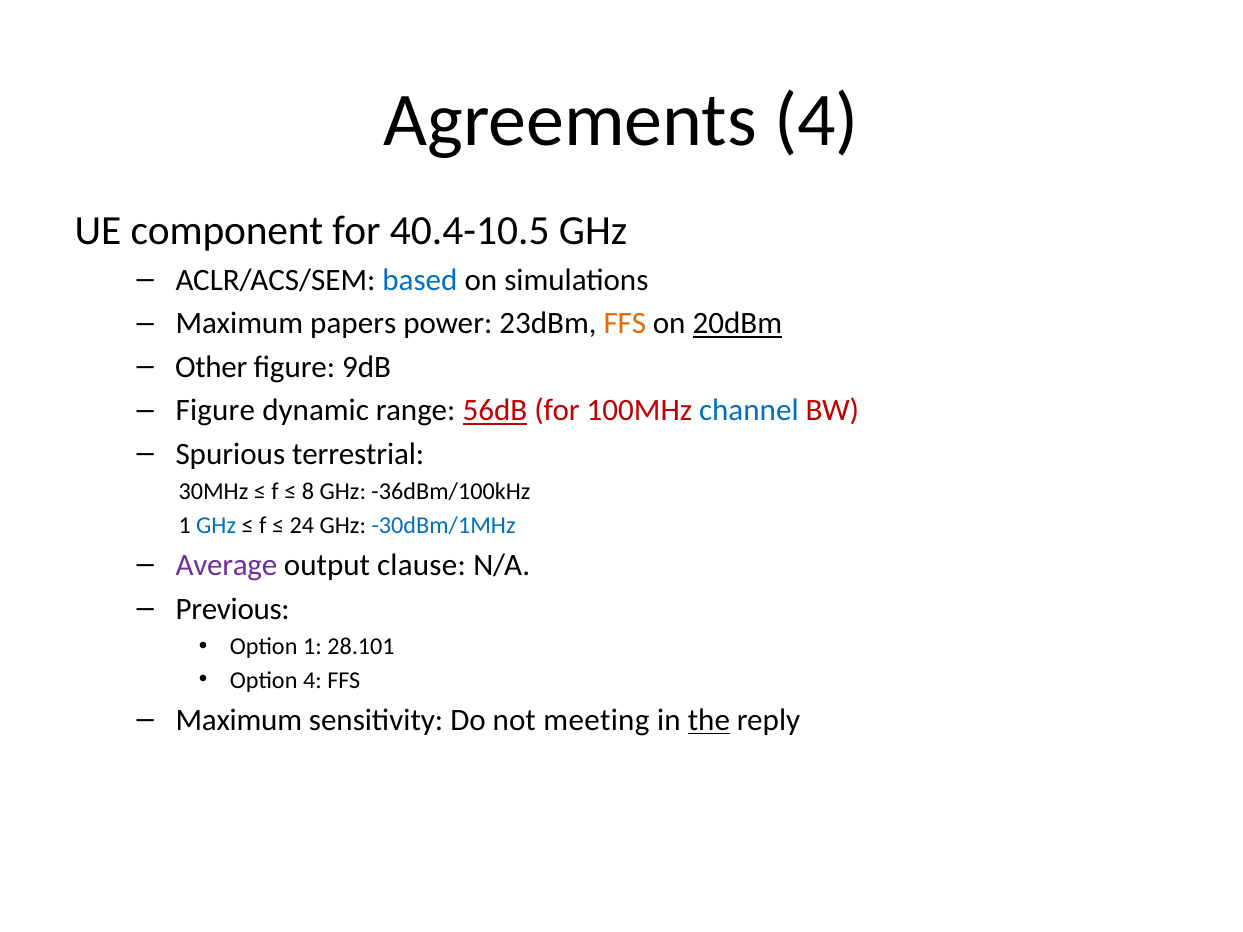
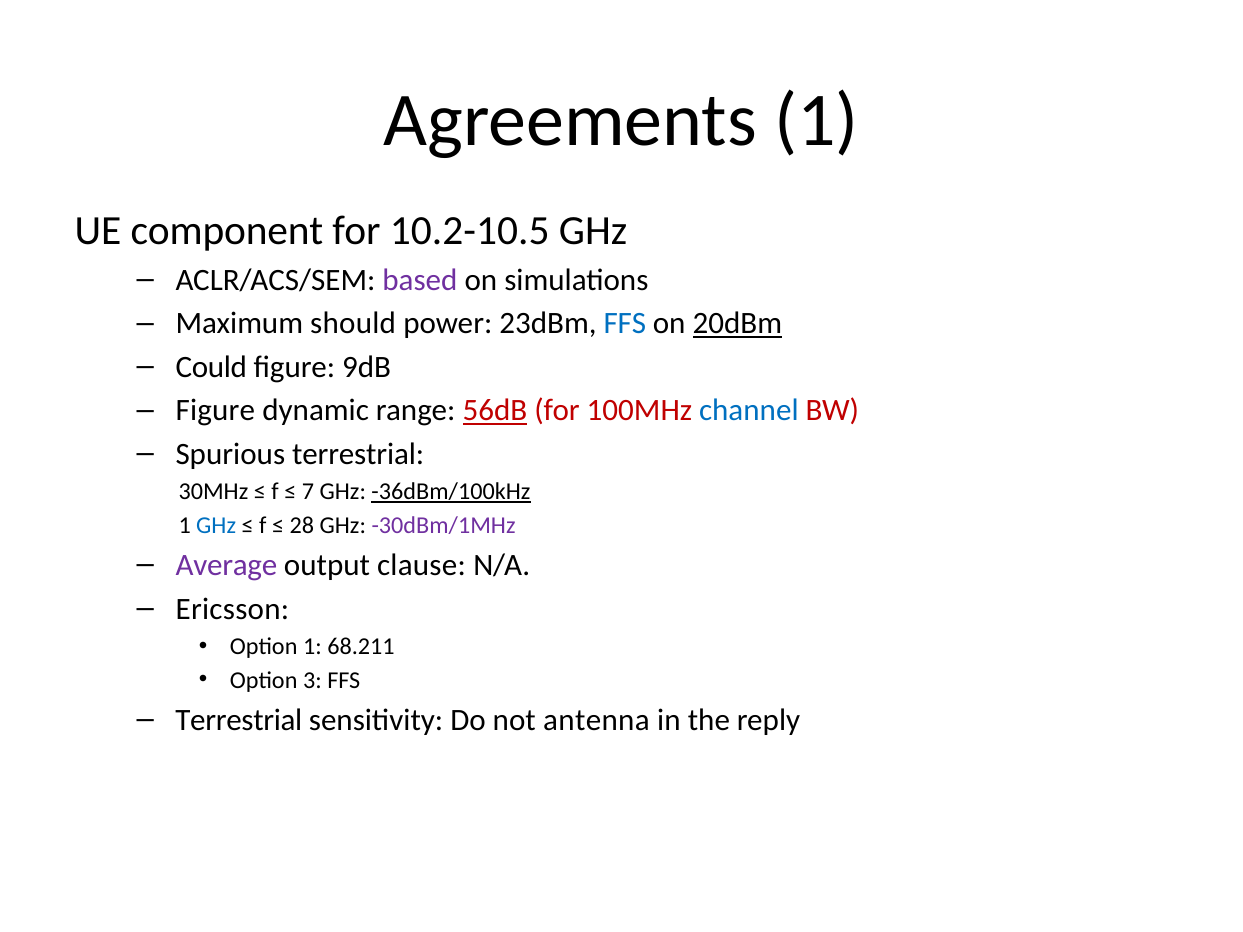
Agreements 4: 4 -> 1
40.4-10.5: 40.4-10.5 -> 10.2-10.5
based colour: blue -> purple
papers: papers -> should
FFS at (625, 324) colour: orange -> blue
Other: Other -> Could
8: 8 -> 7
-36dBm/100kHz underline: none -> present
24: 24 -> 28
-30dBm/1MHz colour: blue -> purple
Previous: Previous -> Ericsson
28.101: 28.101 -> 68.211
Option 4: 4 -> 3
Maximum at (239, 720): Maximum -> Terrestrial
meeting: meeting -> antenna
the underline: present -> none
